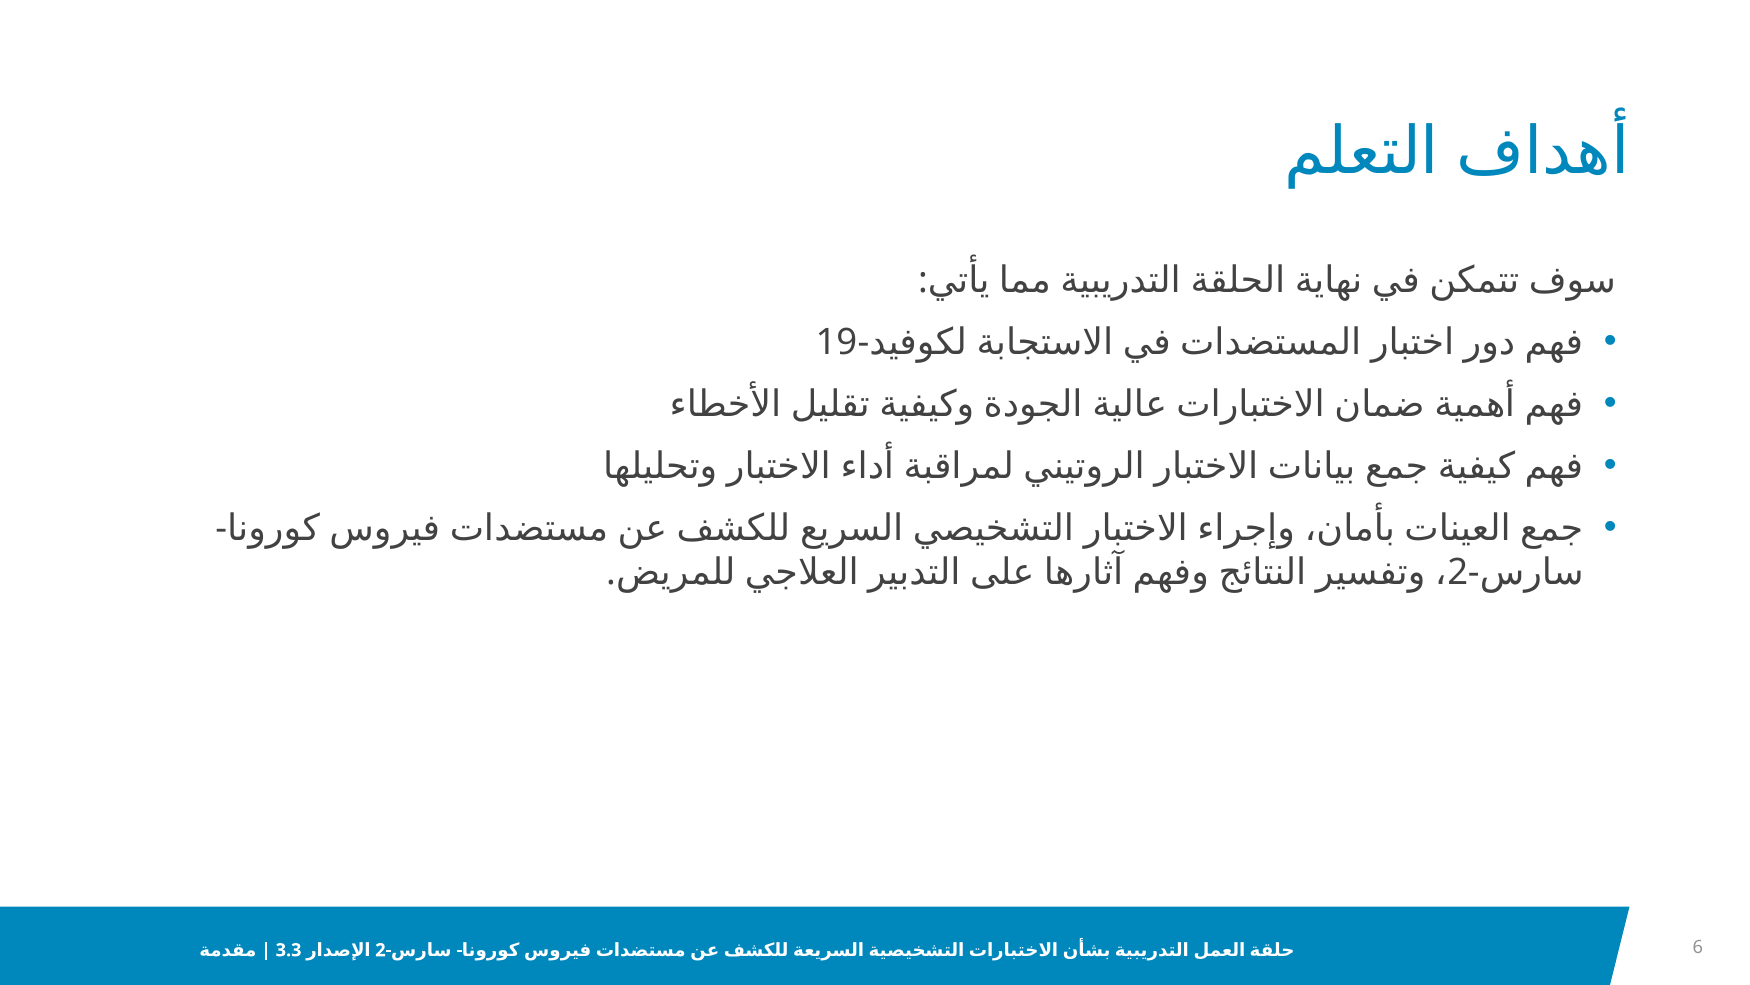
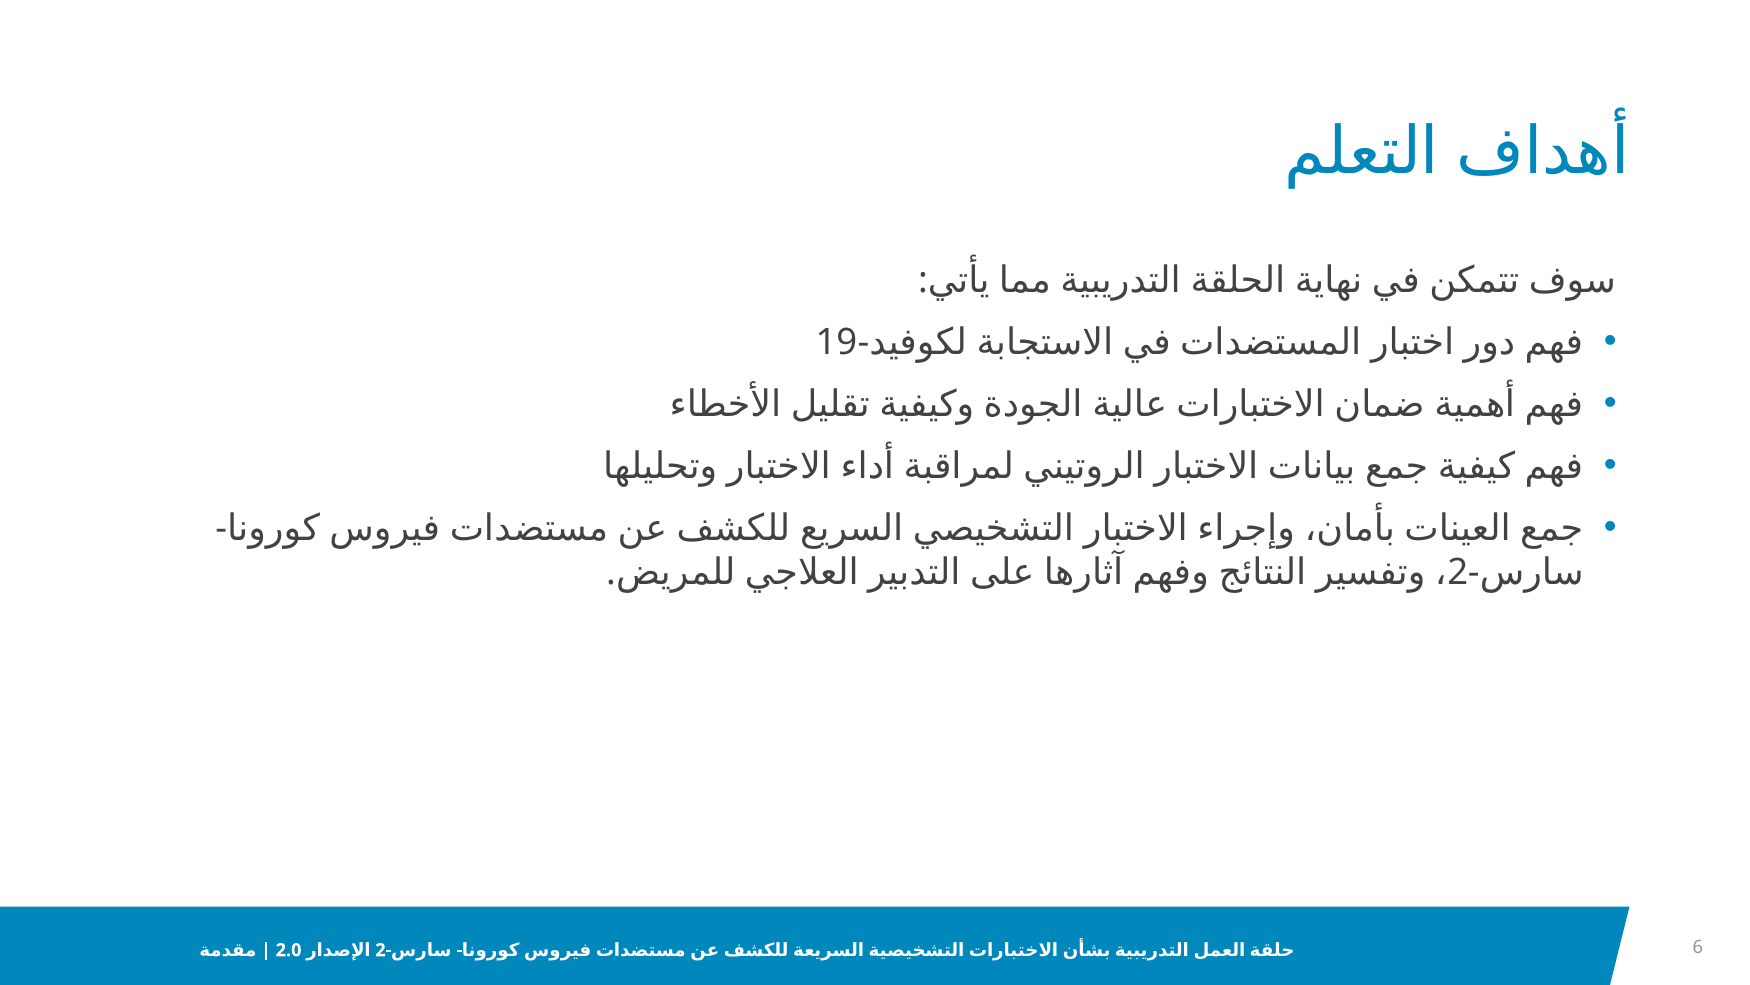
3.3: 3.3 -> 2.0
